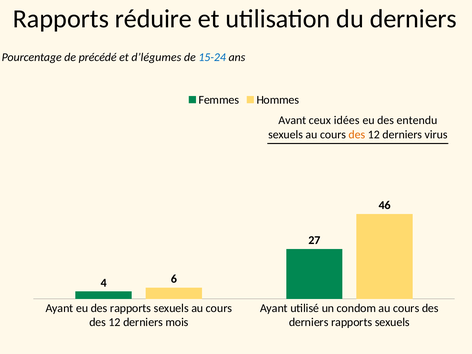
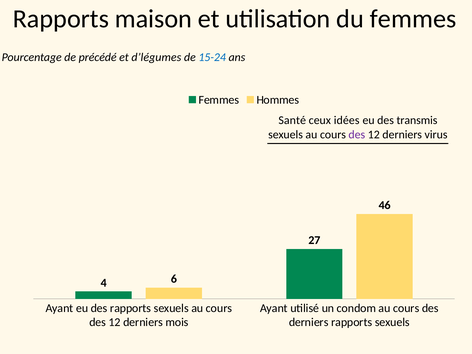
réduire: réduire -> maison
du derniers: derniers -> femmes
Avant: Avant -> Santé
entendu: entendu -> transmis
des at (357, 135) colour: orange -> purple
